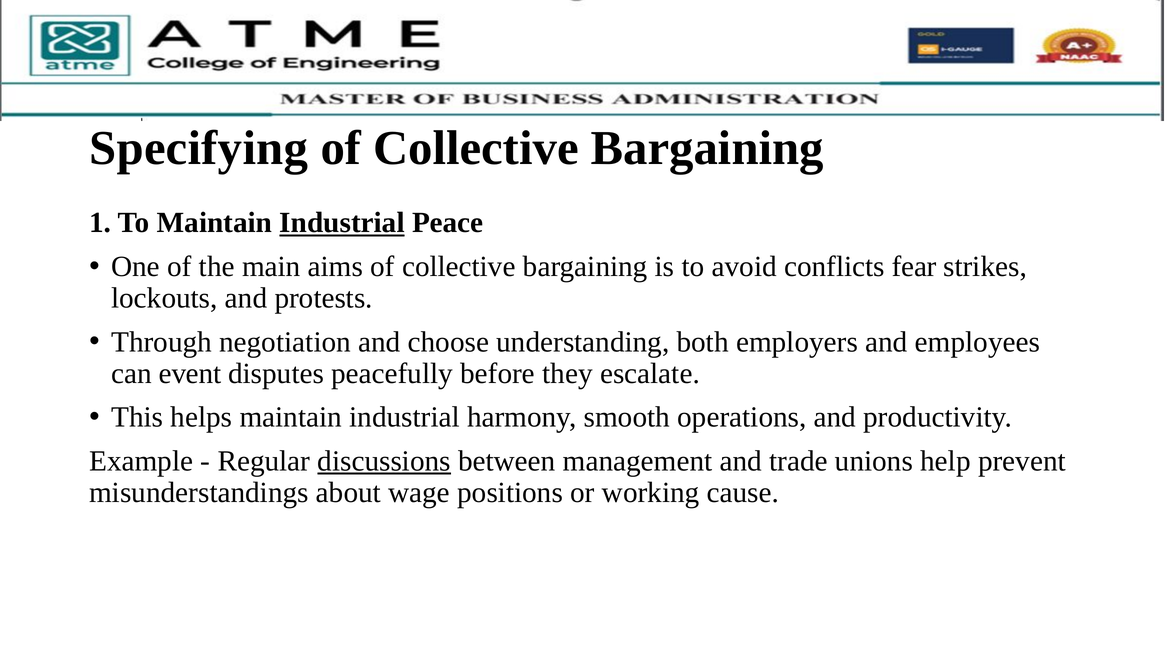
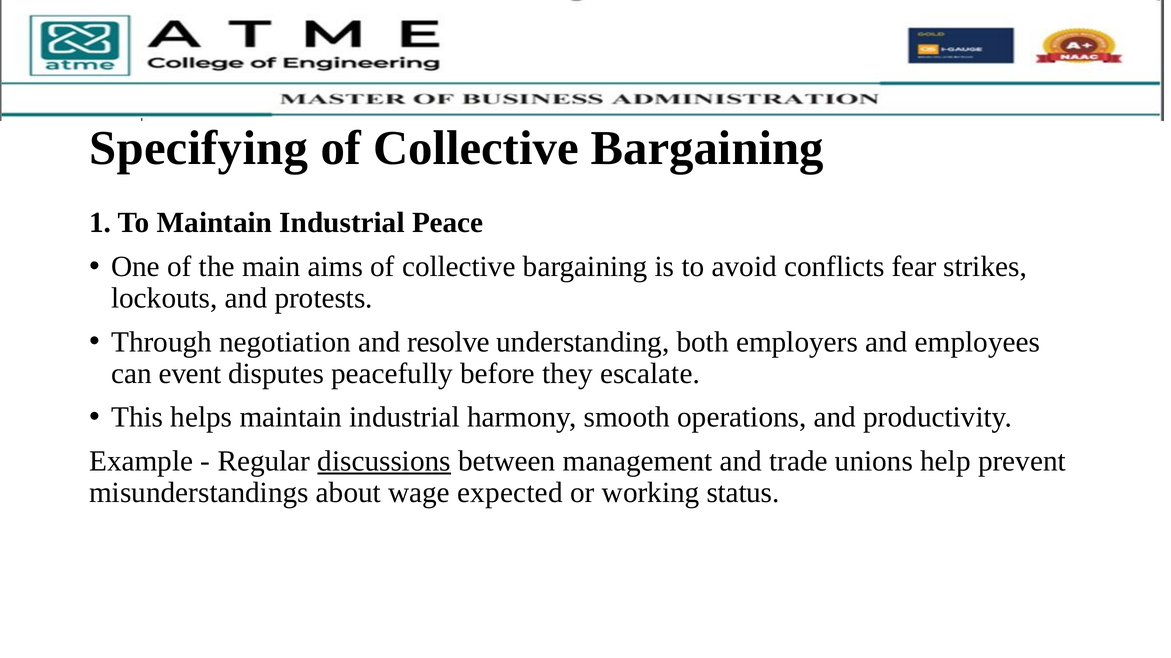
Industrial at (342, 223) underline: present -> none
choose: choose -> resolve
positions: positions -> expected
cause: cause -> status
